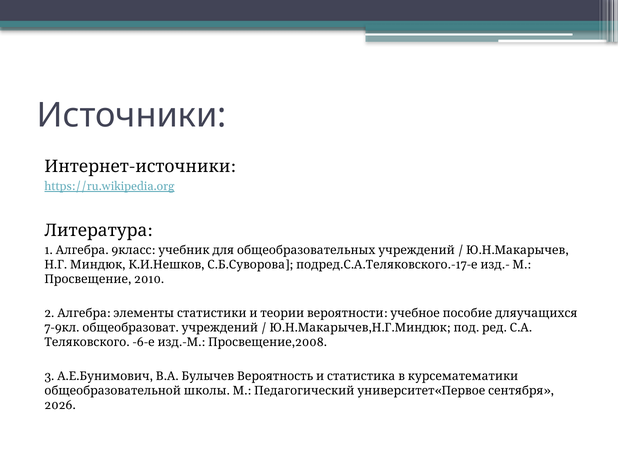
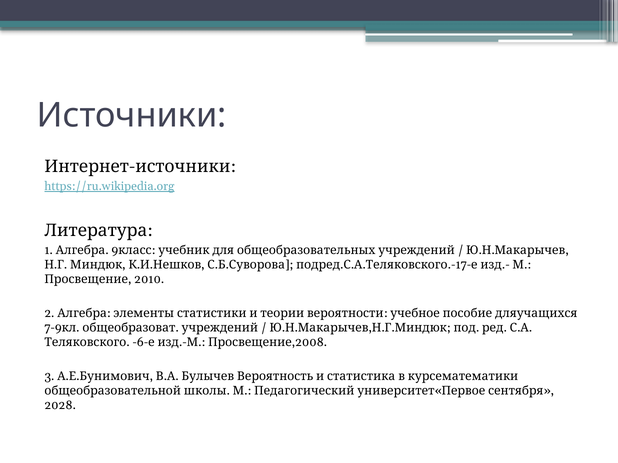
2026: 2026 -> 2028
